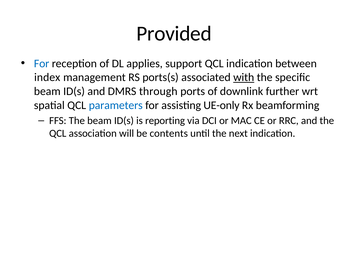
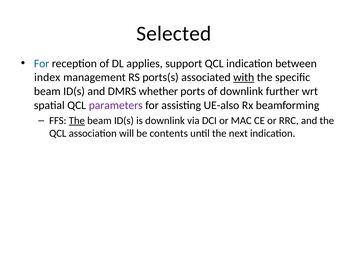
Provided: Provided -> Selected
through: through -> whether
parameters colour: blue -> purple
UE-only: UE-only -> UE-also
The at (77, 121) underline: none -> present
is reporting: reporting -> downlink
